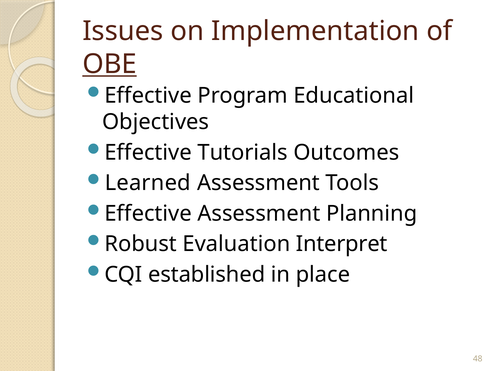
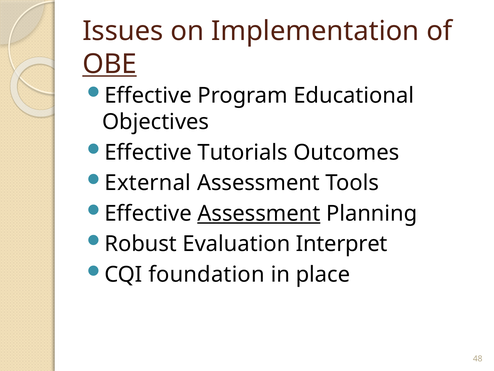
Learned: Learned -> External
Assessment at (259, 213) underline: none -> present
established: established -> foundation
